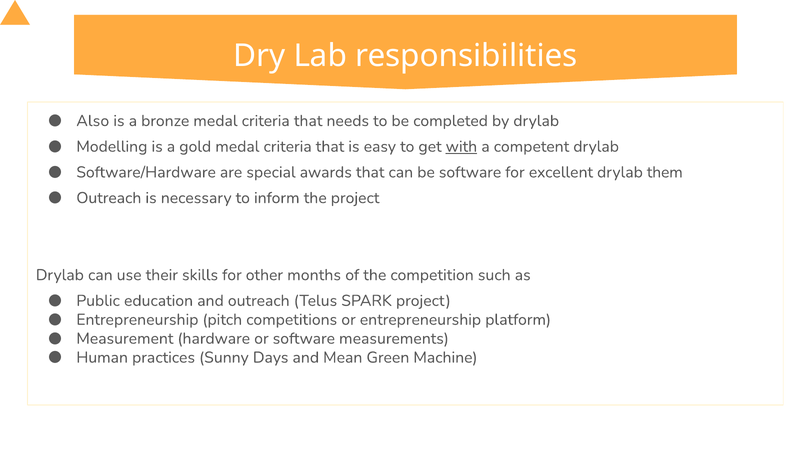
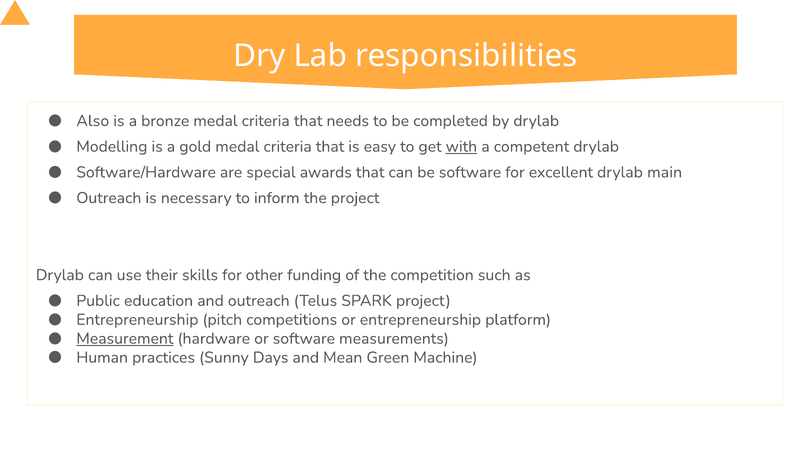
them: them -> main
months: months -> funding
Measurement underline: none -> present
